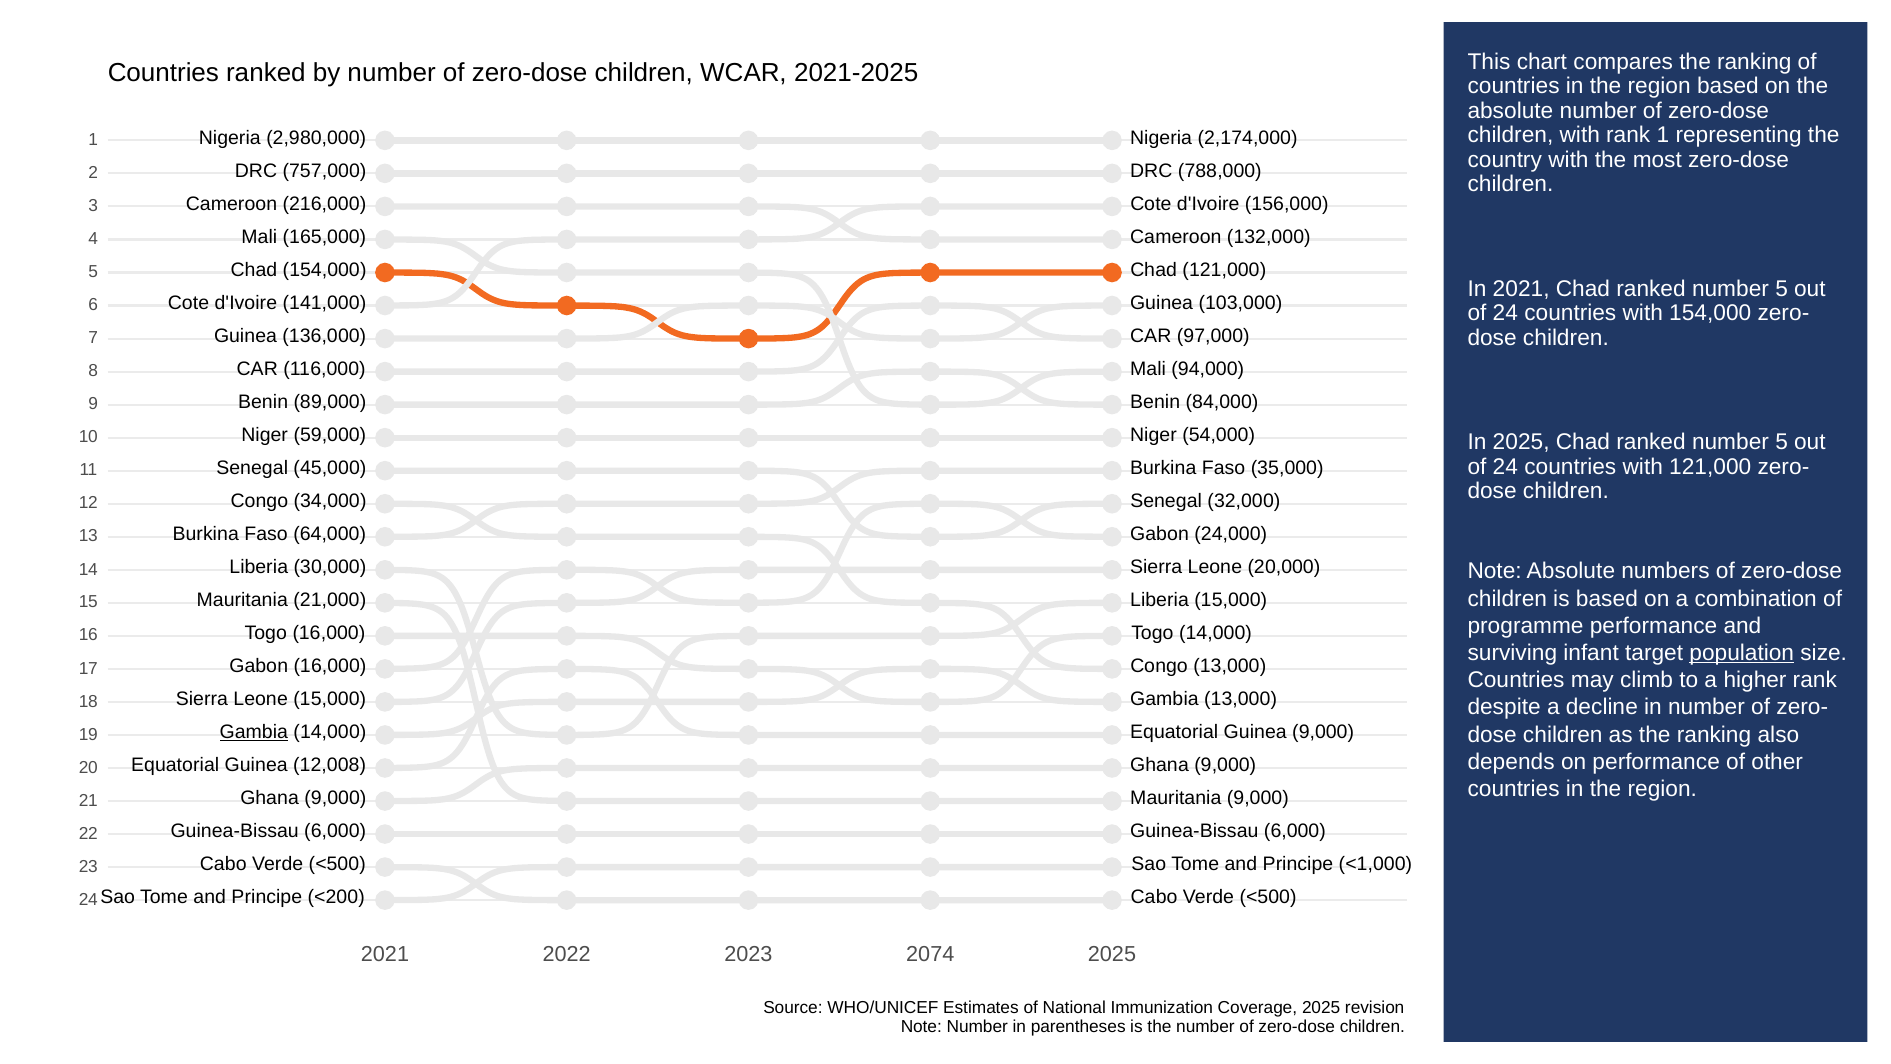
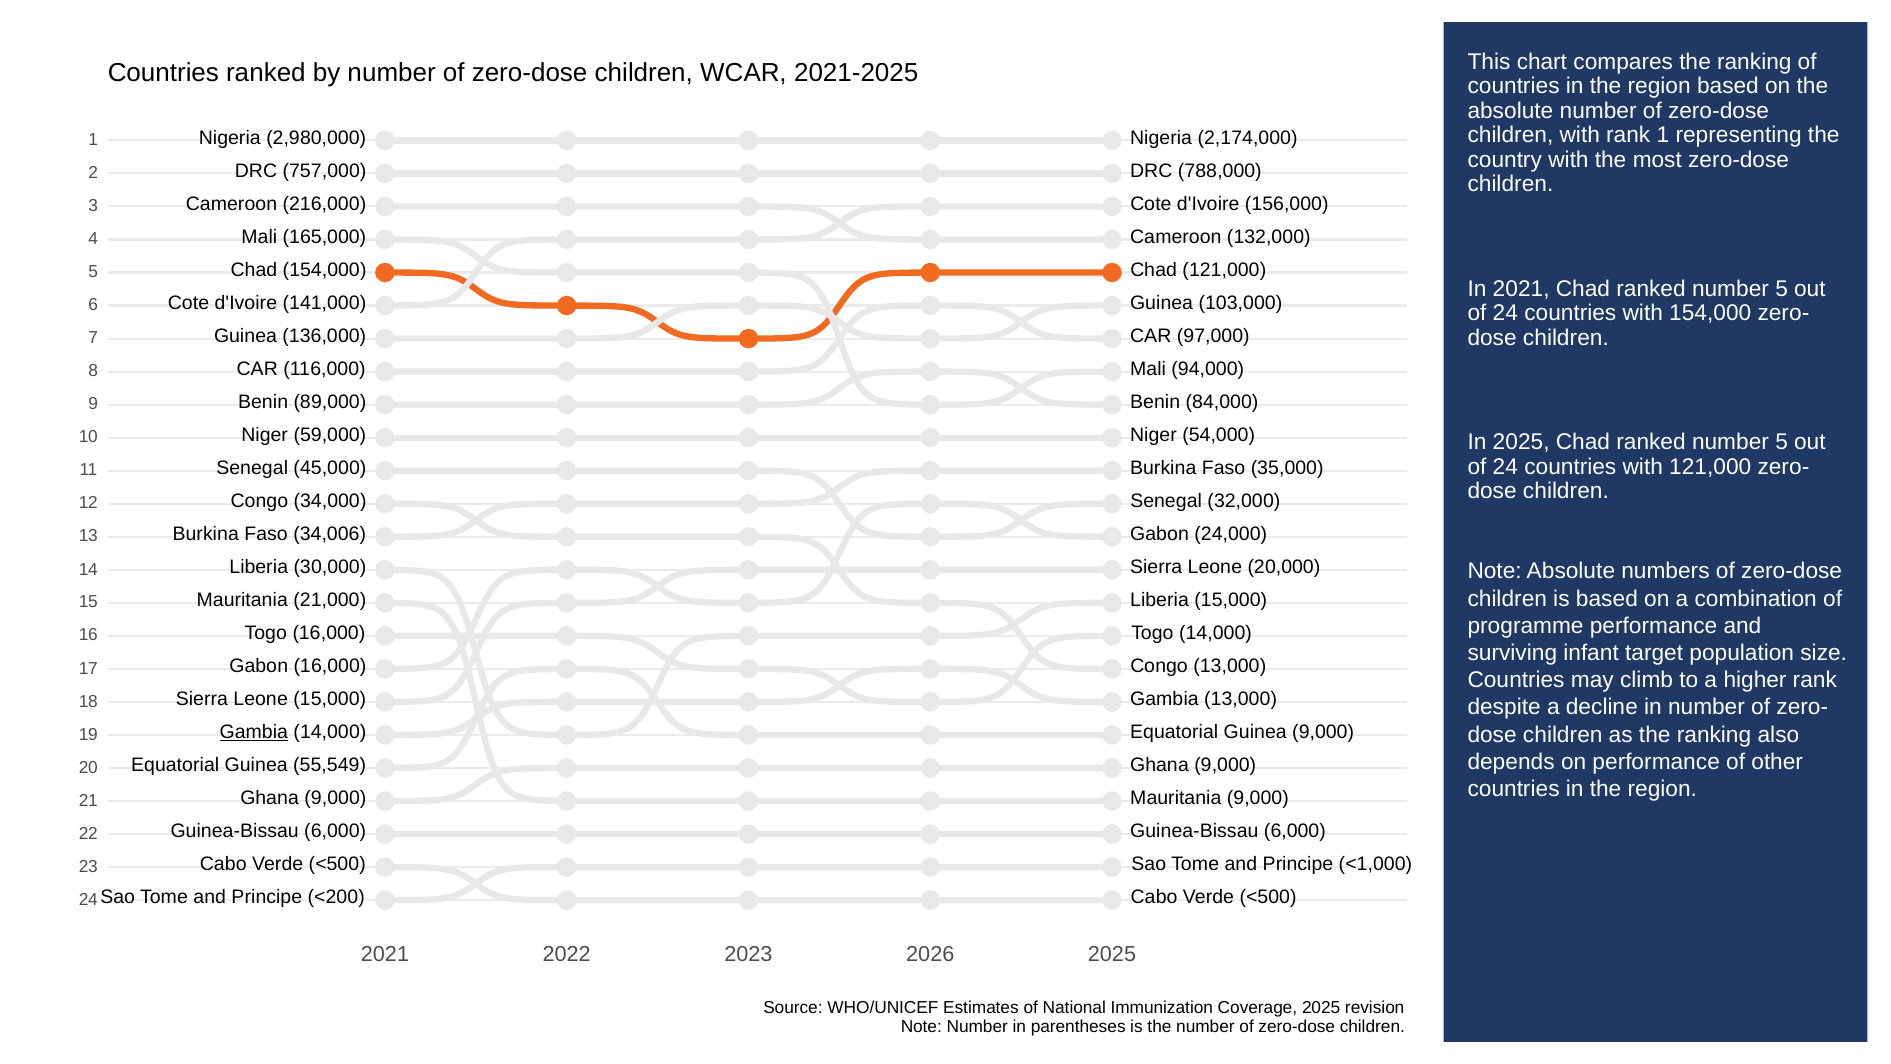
64,000: 64,000 -> 34,006
population underline: present -> none
12,008: 12,008 -> 55,549
2074: 2074 -> 2026
